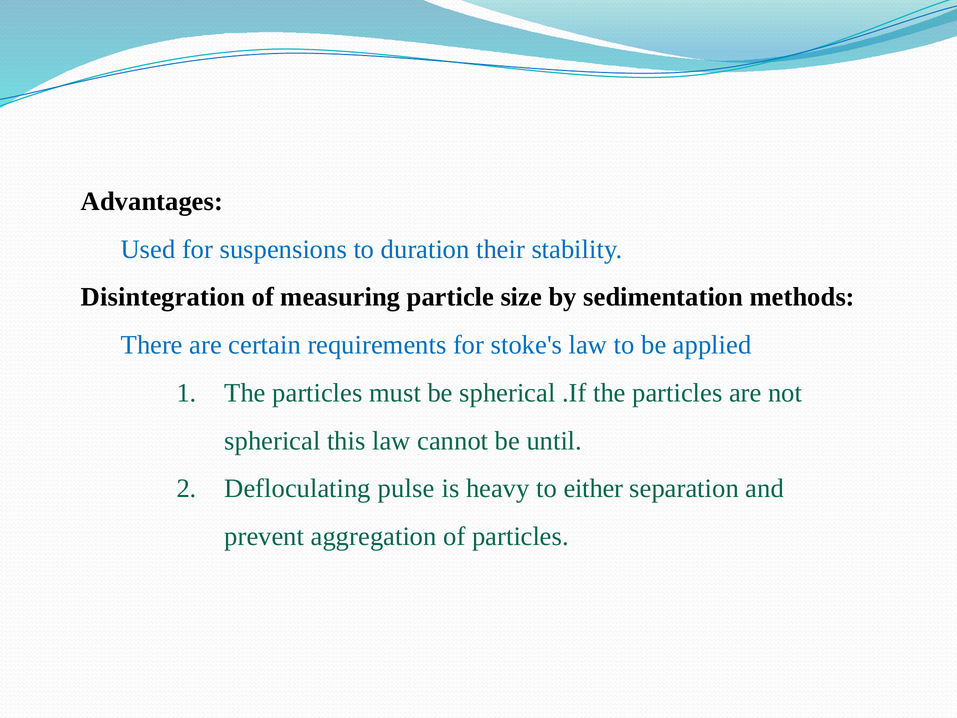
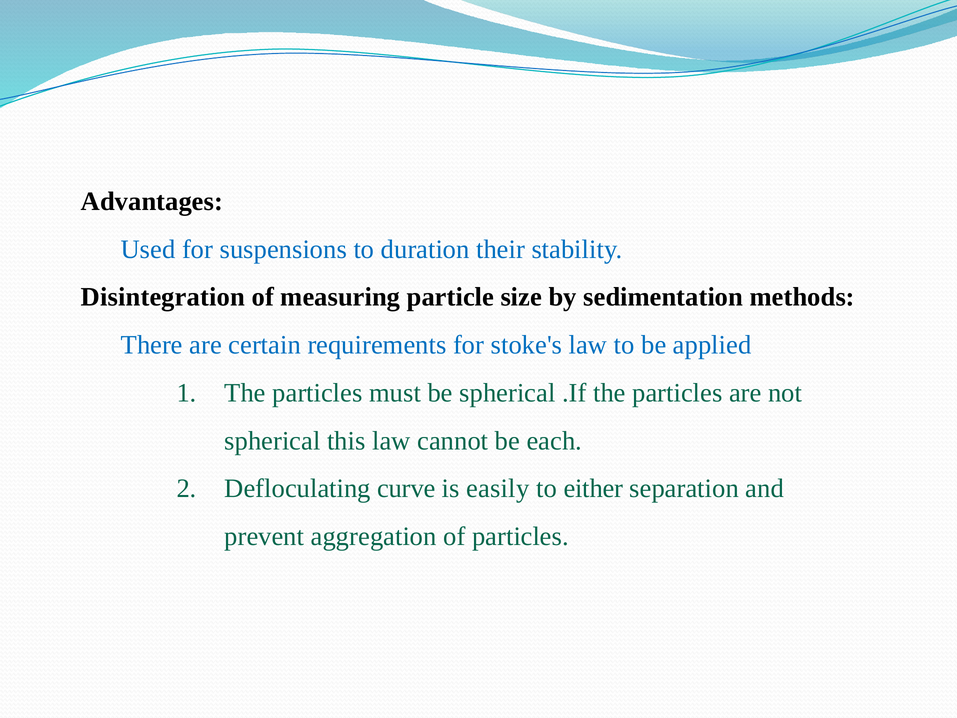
until: until -> each
pulse: pulse -> curve
heavy: heavy -> easily
